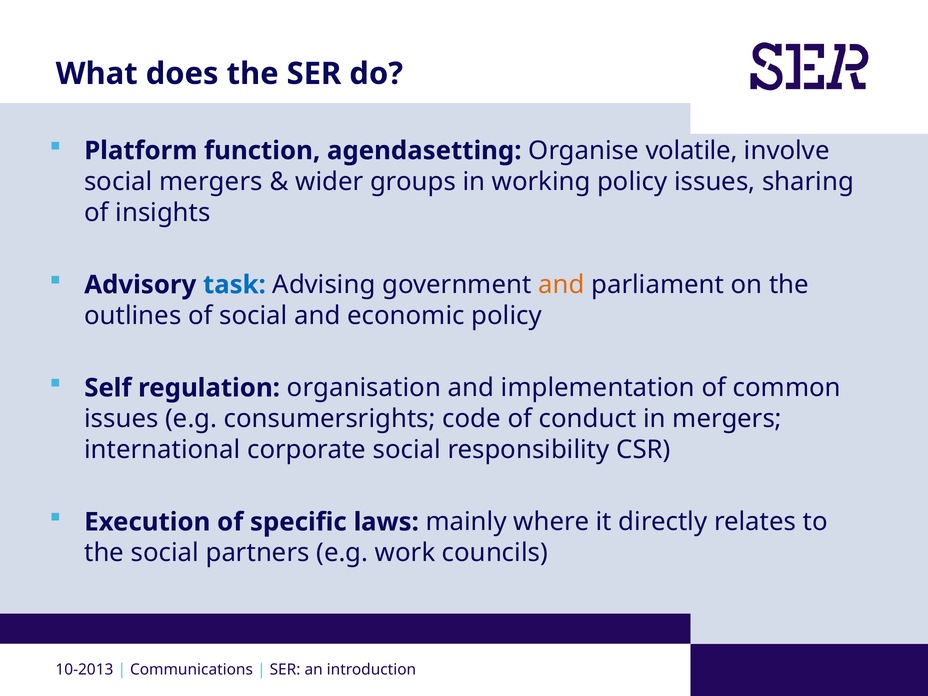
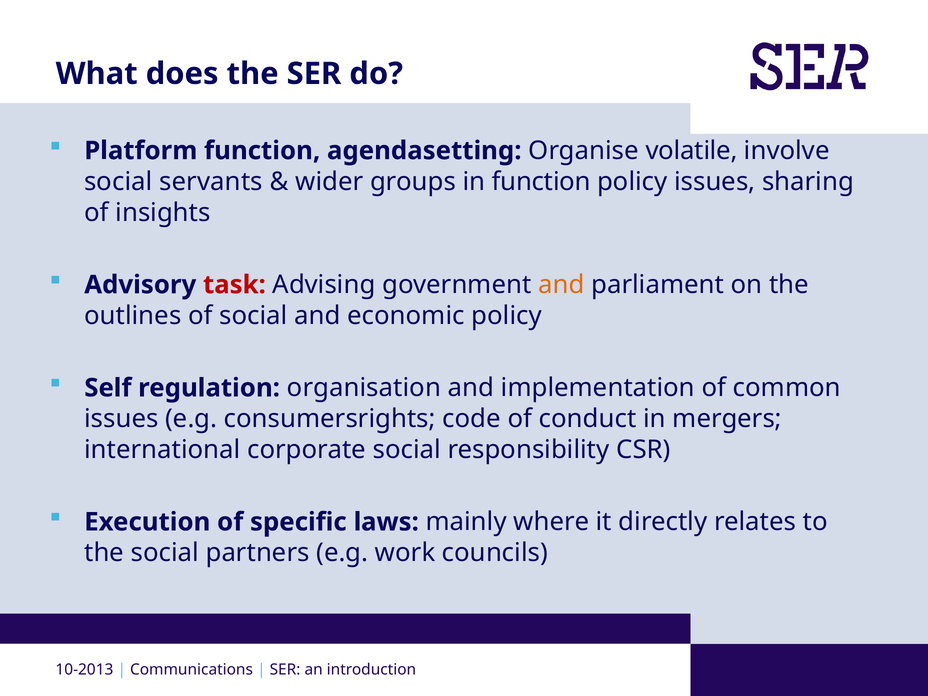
social mergers: mergers -> servants
in working: working -> function
task colour: blue -> red
